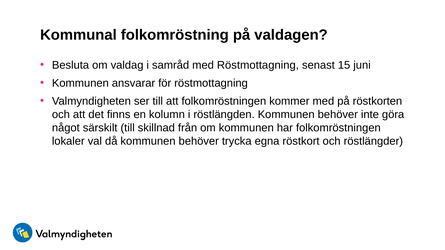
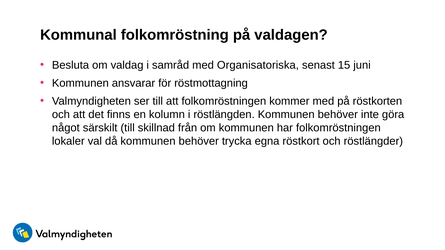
med Röstmottagning: Röstmottagning -> Organisatoriska
